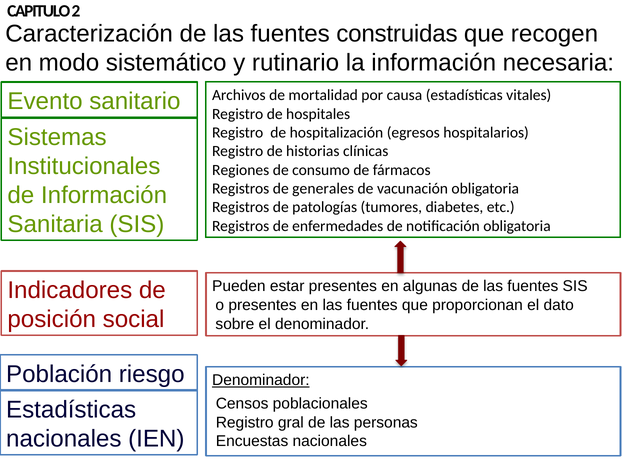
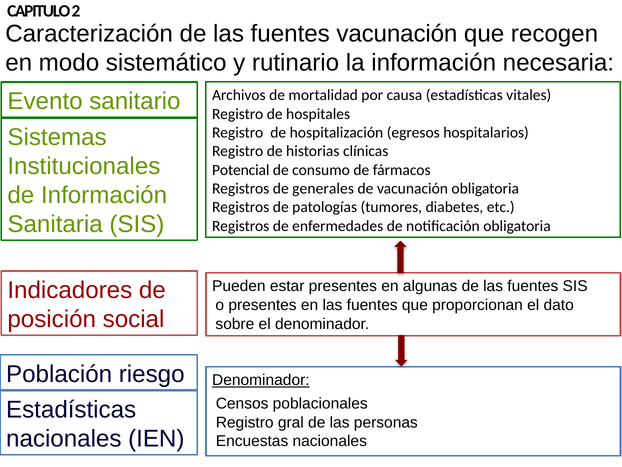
fuentes construidas: construidas -> vacunación
Regiones: Regiones -> Potencial
